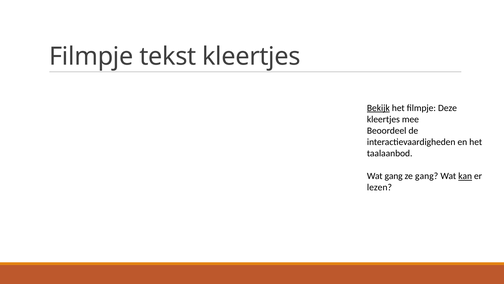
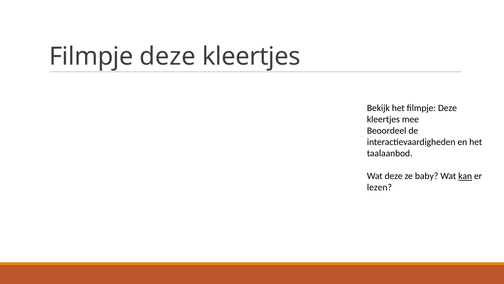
tekst at (168, 56): tekst -> deze
Bekijk underline: present -> none
Wat gang: gang -> deze
ze gang: gang -> baby
